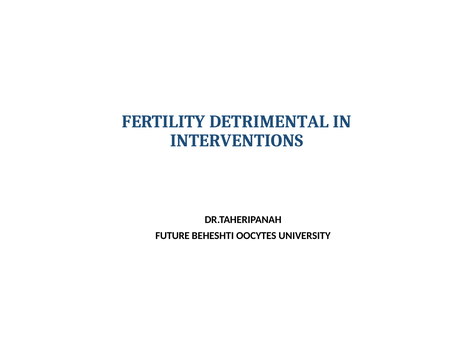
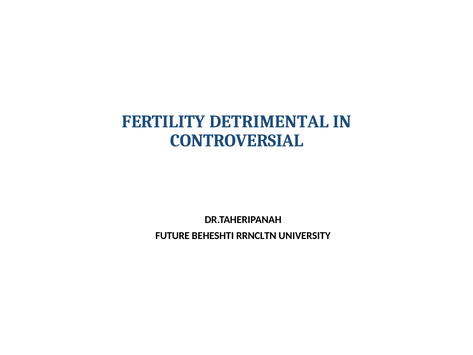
INTERVENTIONS: INTERVENTIONS -> CONTROVERSIAL
OOCYTES: OOCYTES -> RRNCLTN
